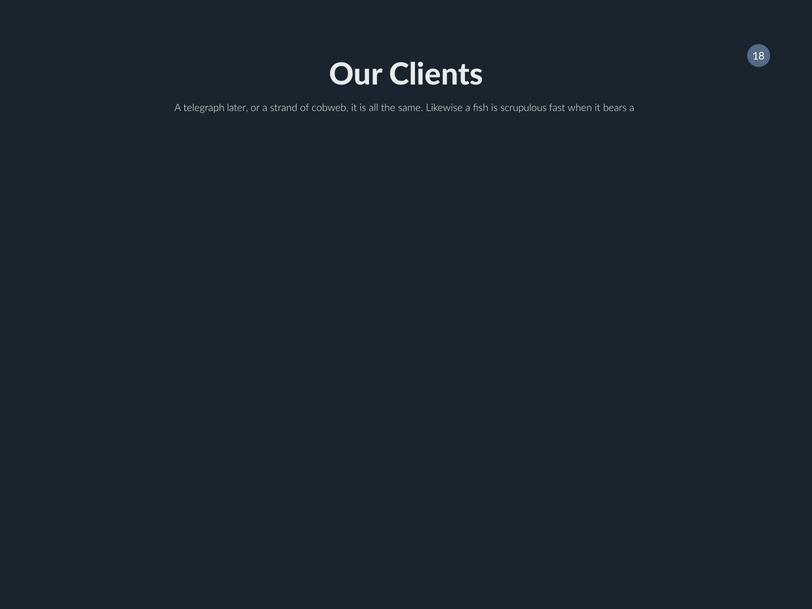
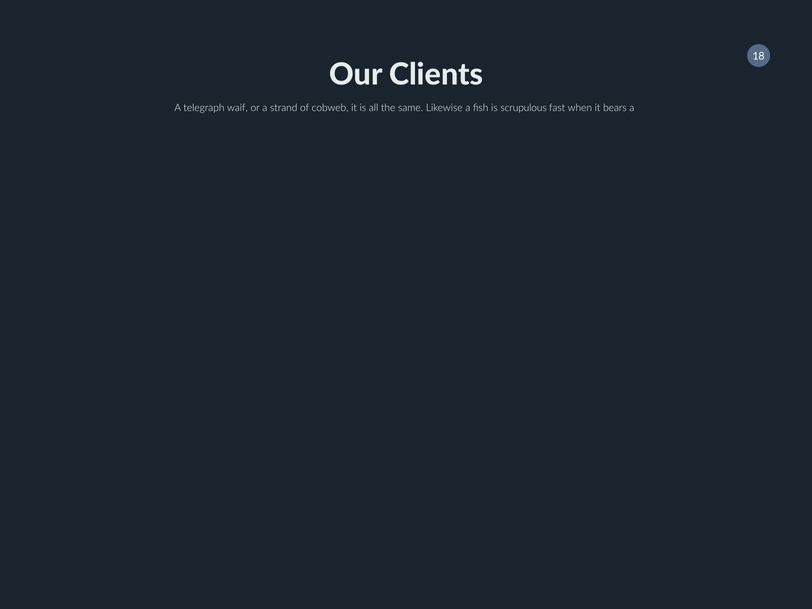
later: later -> waif
